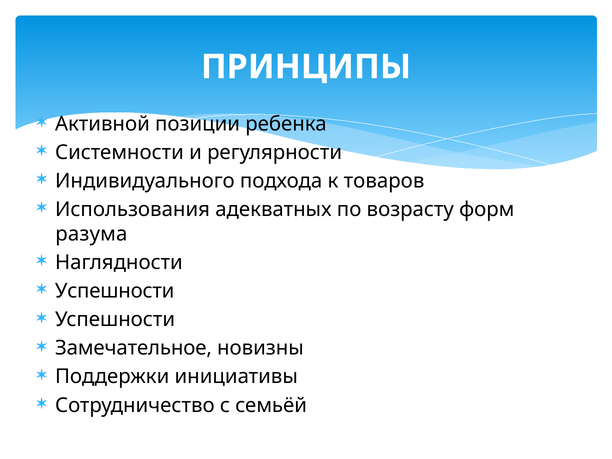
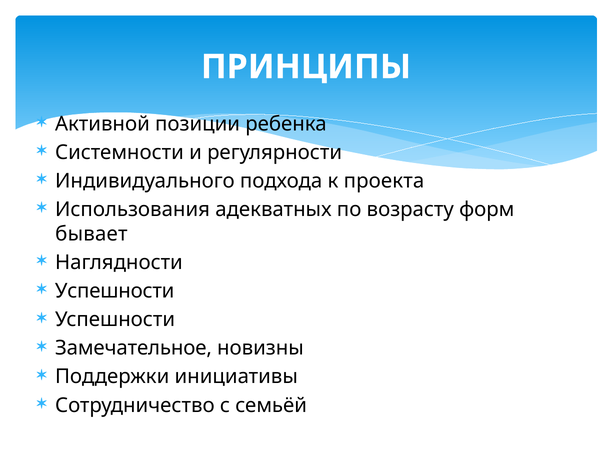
товаров: товаров -> проекта
разума: разума -> бывает
